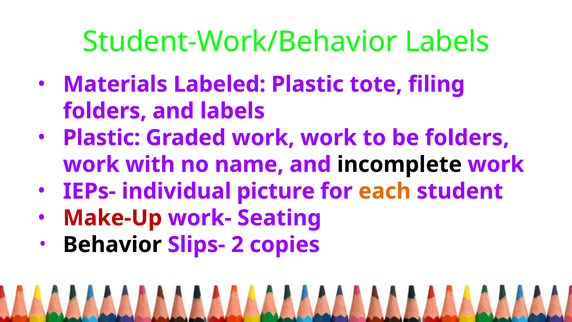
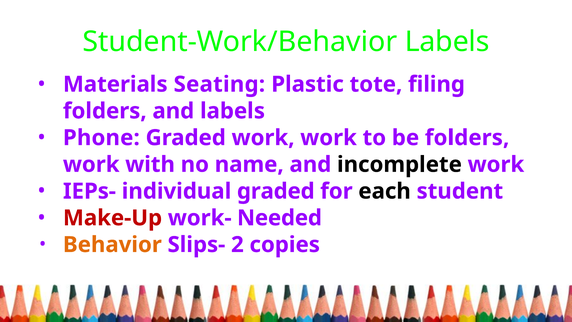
Labeled: Labeled -> Seating
Plastic at (102, 138): Plastic -> Phone
individual picture: picture -> graded
each colour: orange -> black
Seating: Seating -> Needed
Behavior colour: black -> orange
